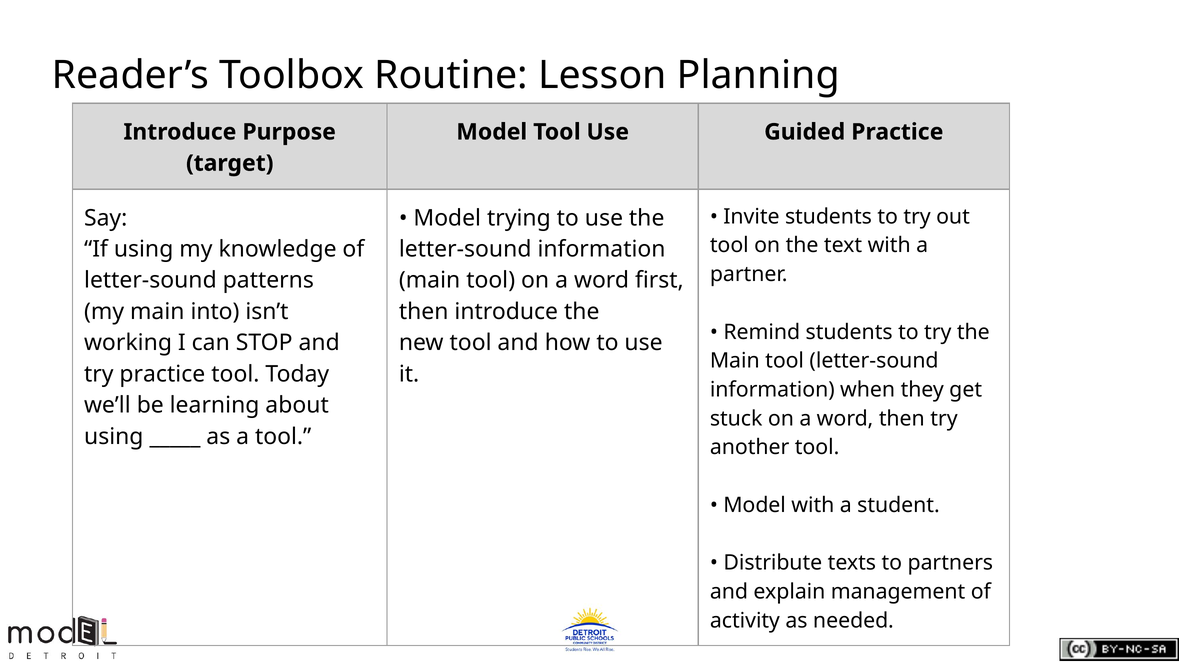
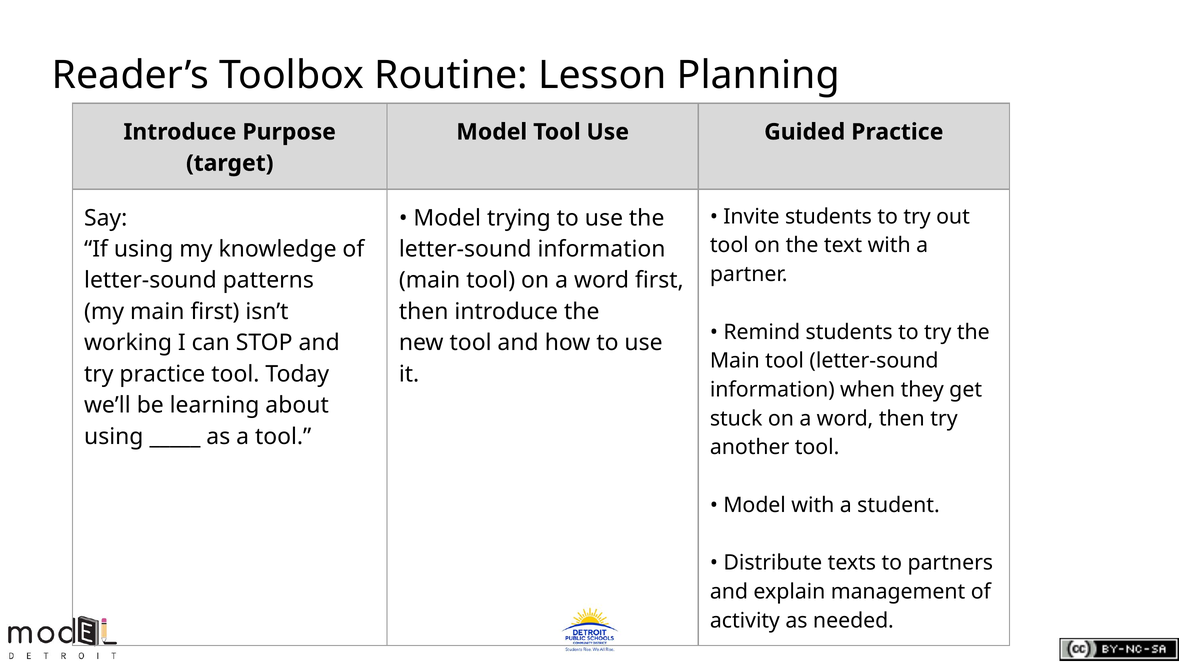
main into: into -> first
